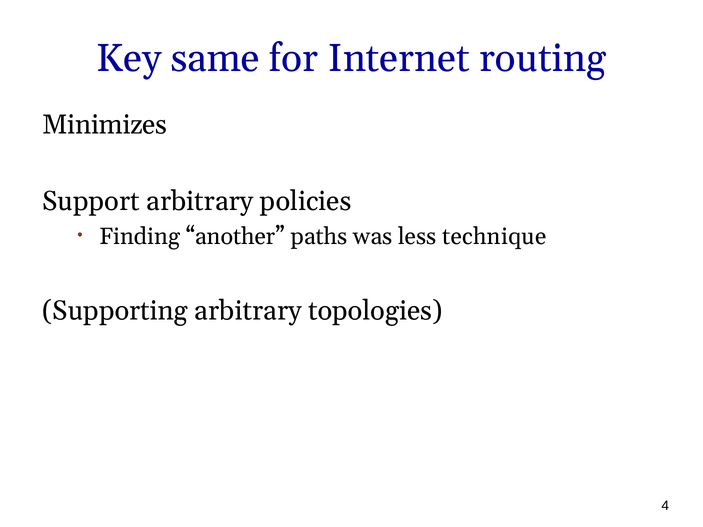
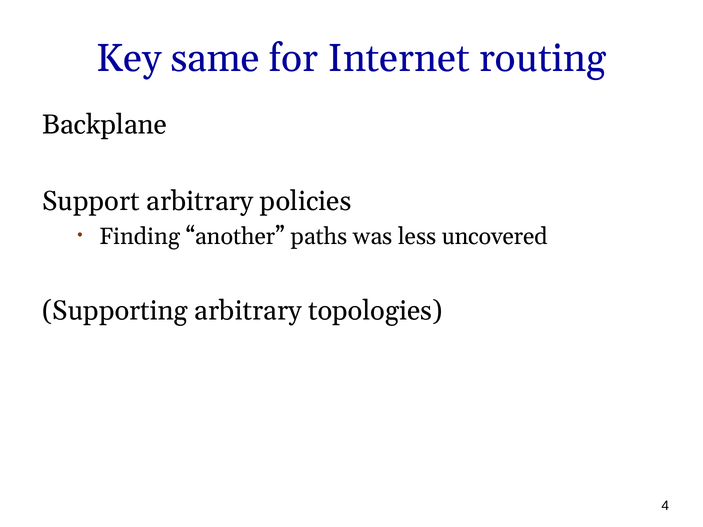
Minimizes: Minimizes -> Backplane
technique: technique -> uncovered
